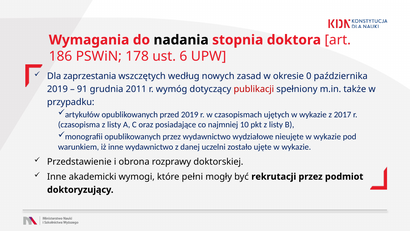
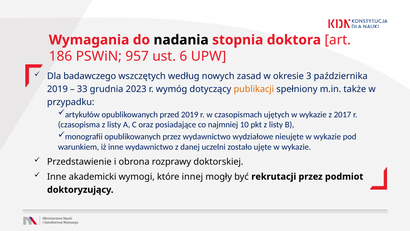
178: 178 -> 957
zaprzestania: zaprzestania -> badawczego
0: 0 -> 3
91: 91 -> 33
2011: 2011 -> 2023
publikacji colour: red -> orange
pełni: pełni -> innej
